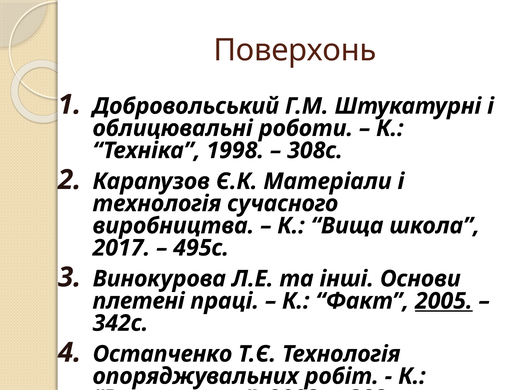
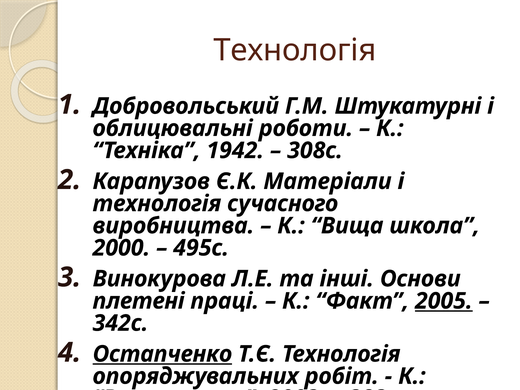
Поверхонь at (295, 50): Поверхонь -> Технологія
1998: 1998 -> 1942
2017: 2017 -> 2000
Остапченко underline: none -> present
